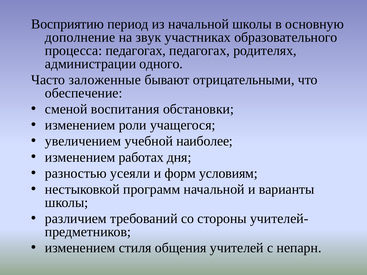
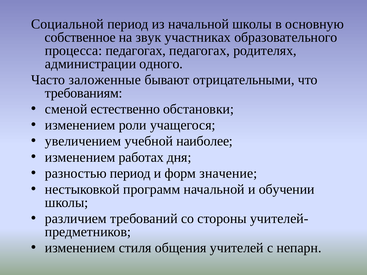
Восприятию: Восприятию -> Социальной
дополнение: дополнение -> собственное
обеспечение: обеспечение -> требованиям
воспитания: воспитания -> естественно
разностью усеяли: усеяли -> период
условиям: условиям -> значение
варианты: варианты -> обучении
